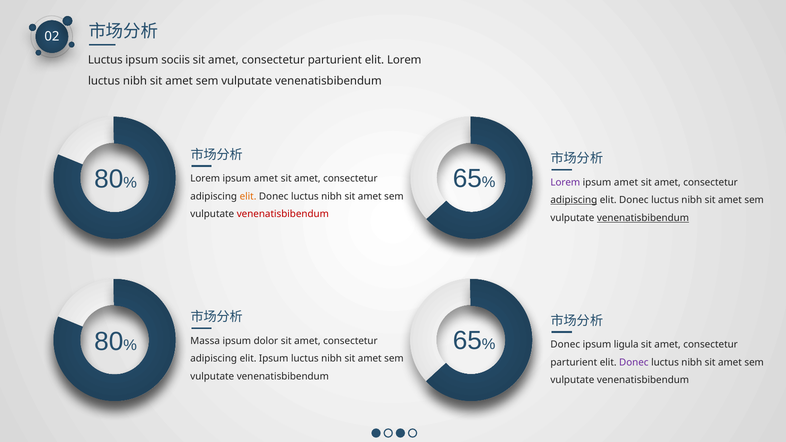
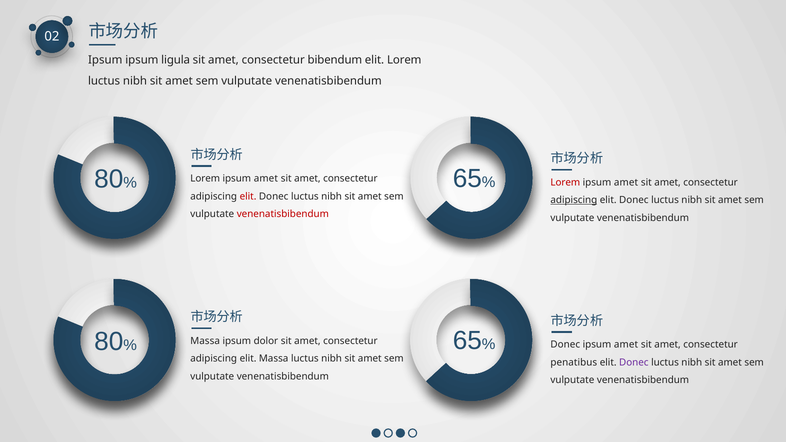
Luctus at (105, 60): Luctus -> Ipsum
sociis: sociis -> ligula
parturient at (335, 60): parturient -> bibendum
Lorem at (565, 182) colour: purple -> red
elit at (248, 196) colour: orange -> red
venenatisbibendum at (643, 218) underline: present -> none
ligula at (626, 345): ligula -> amet
elit Ipsum: Ipsum -> Massa
parturient at (574, 362): parturient -> penatibus
